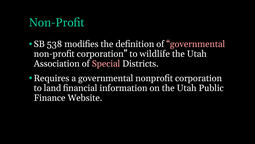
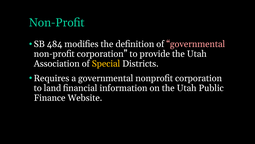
538: 538 -> 484
wildlife: wildlife -> provide
Special colour: pink -> yellow
